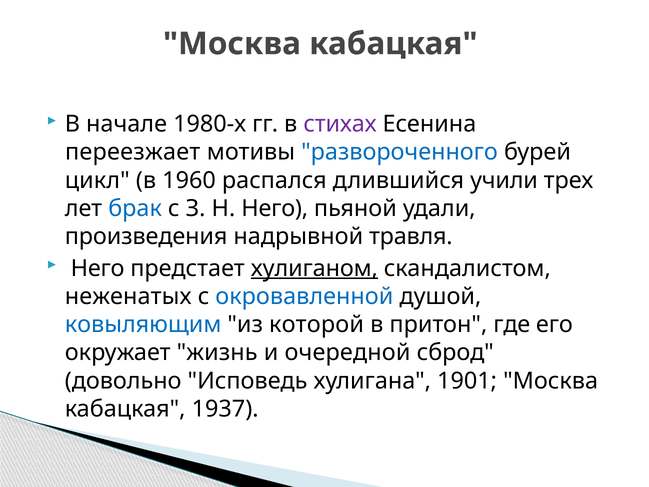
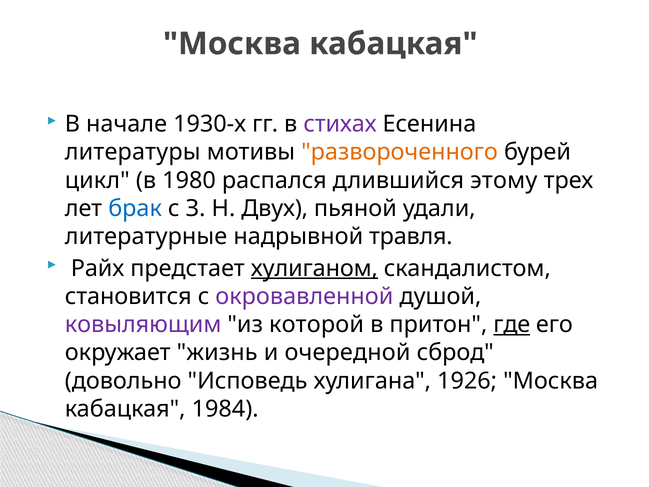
1980-х: 1980-х -> 1930-х
переезжает: переезжает -> литературы
развороченного colour: blue -> orange
1960: 1960 -> 1980
учили: учили -> этому
Н Него: Него -> Двух
произведения: произведения -> литературные
Него at (98, 268): Него -> Райх
неженатых: неженатых -> становится
окровавленной colour: blue -> purple
ковыляющим colour: blue -> purple
где underline: none -> present
1901: 1901 -> 1926
1937: 1937 -> 1984
